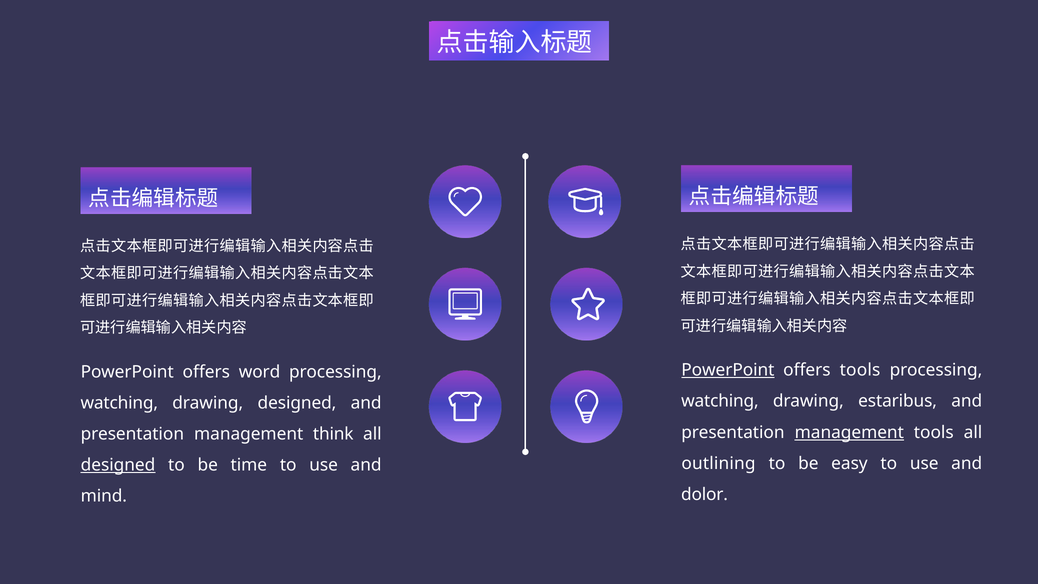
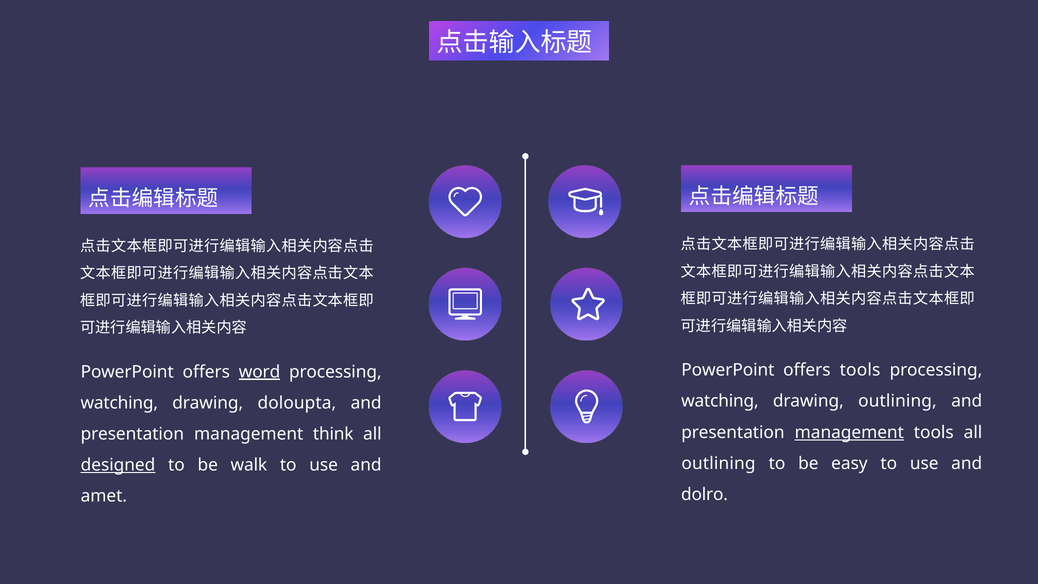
PowerPoint at (728, 370) underline: present -> none
word underline: none -> present
drawing estaribus: estaribus -> outlining
drawing designed: designed -> doloupta
time: time -> walk
dolor: dolor -> dolro
mind: mind -> amet
